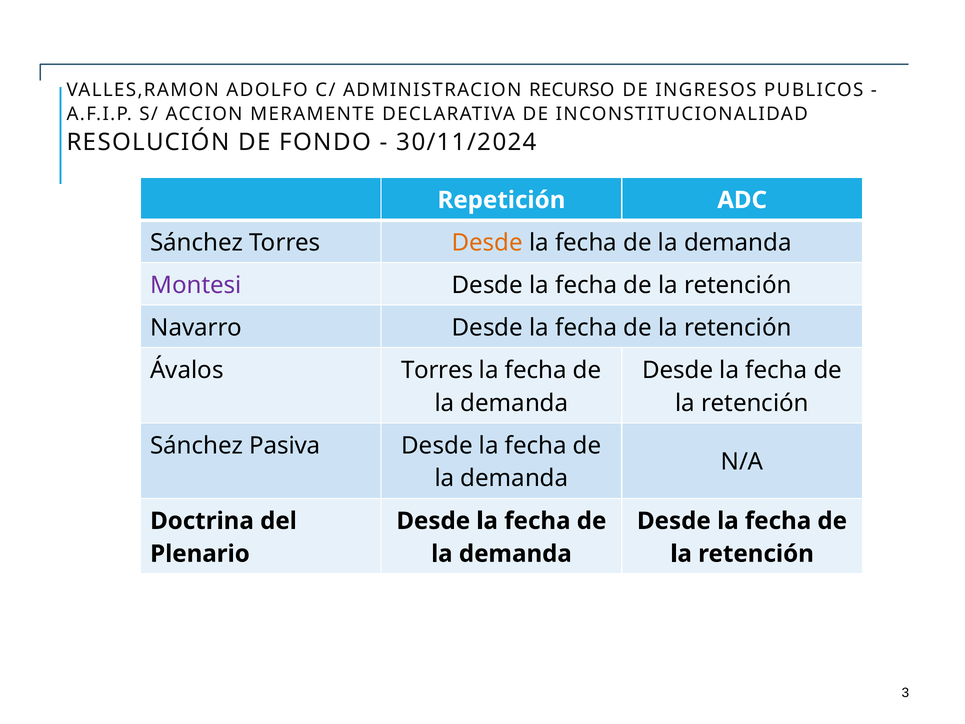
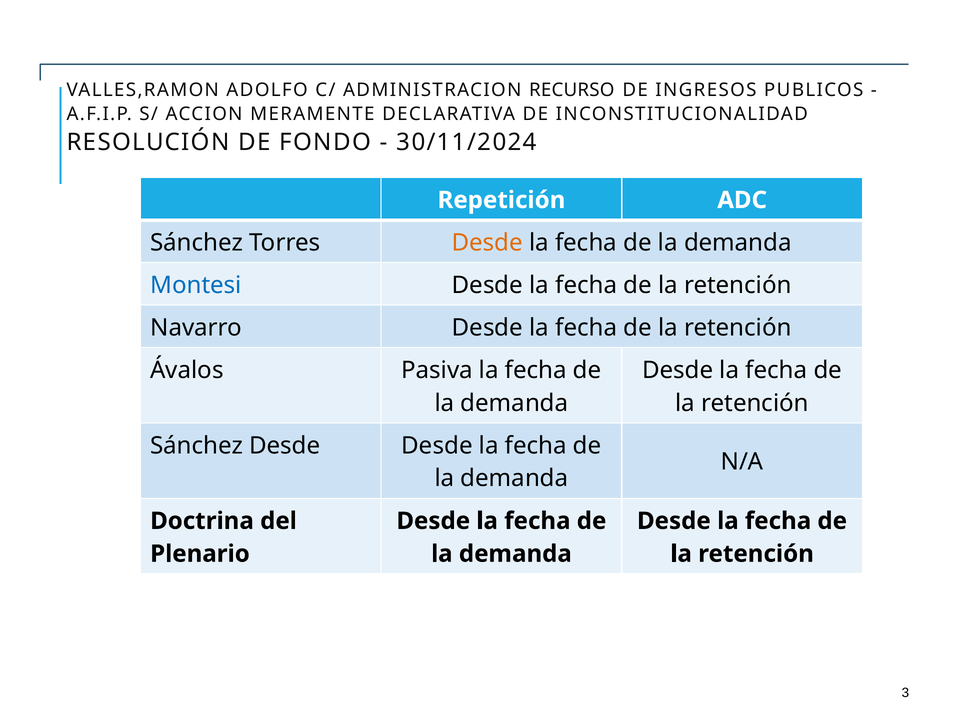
Montesi colour: purple -> blue
Ávalos Torres: Torres -> Pasiva
Sánchez Pasiva: Pasiva -> Desde
